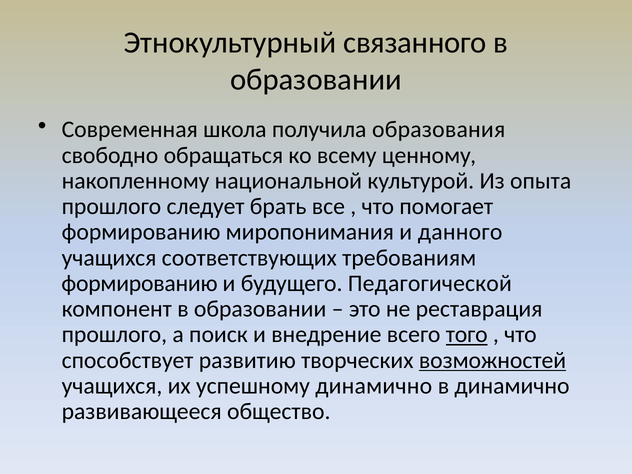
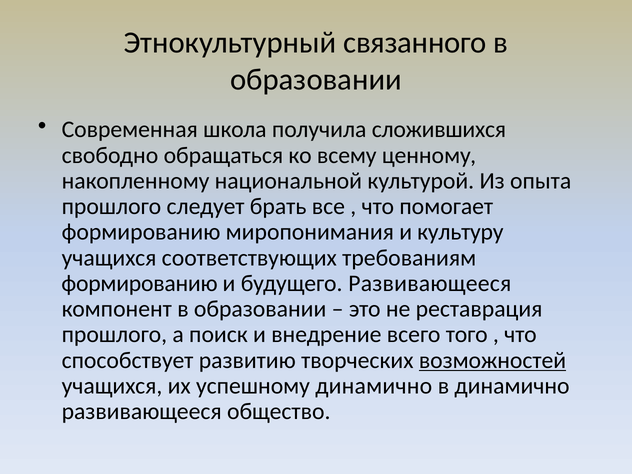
образования: образования -> сложившихся
данного: данного -> культуру
будущего Педагогической: Педагогической -> Развивающееся
того underline: present -> none
